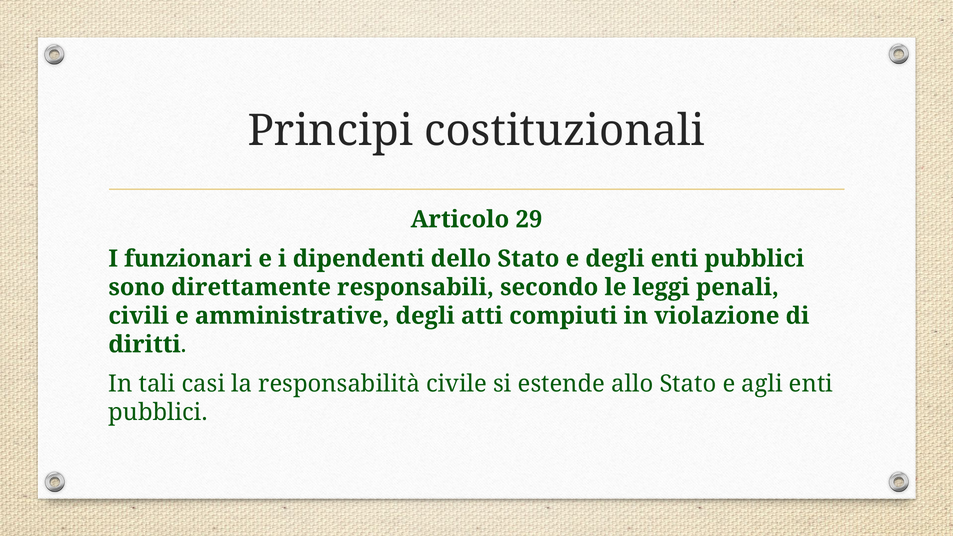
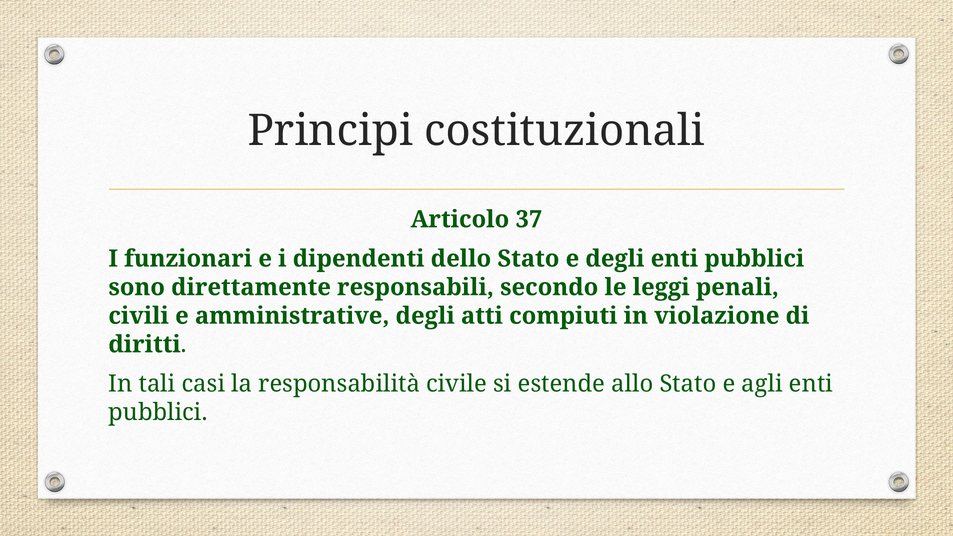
29: 29 -> 37
